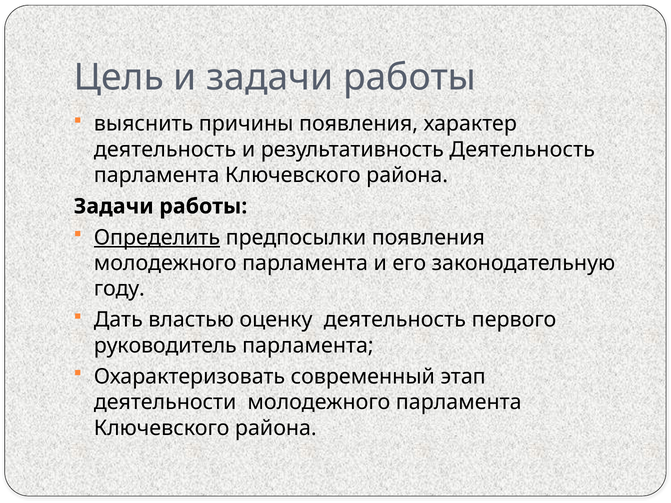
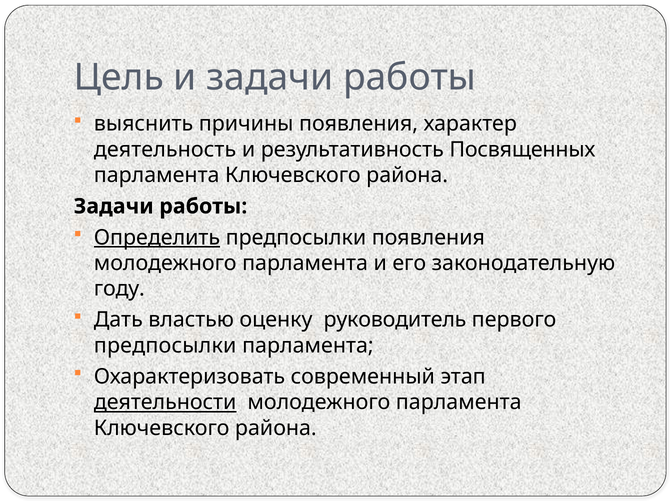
результативность Деятельность: Деятельность -> Посвященных
оценку деятельность: деятельность -> руководитель
руководитель at (165, 346): руководитель -> предпосылки
деятельности underline: none -> present
